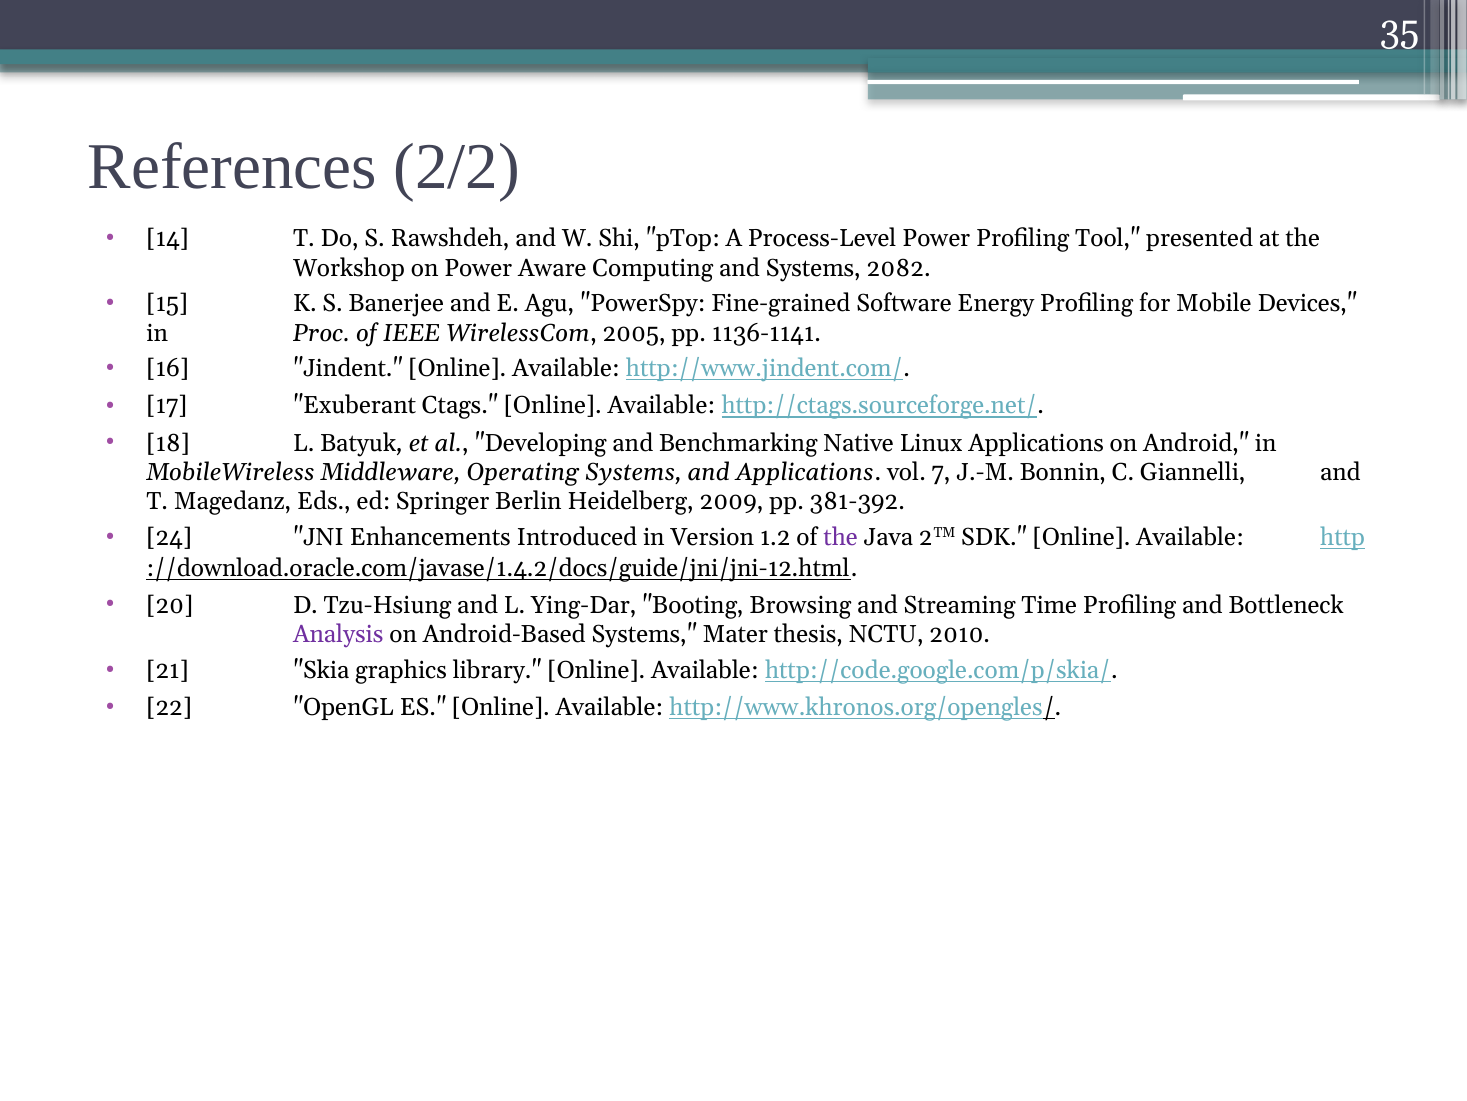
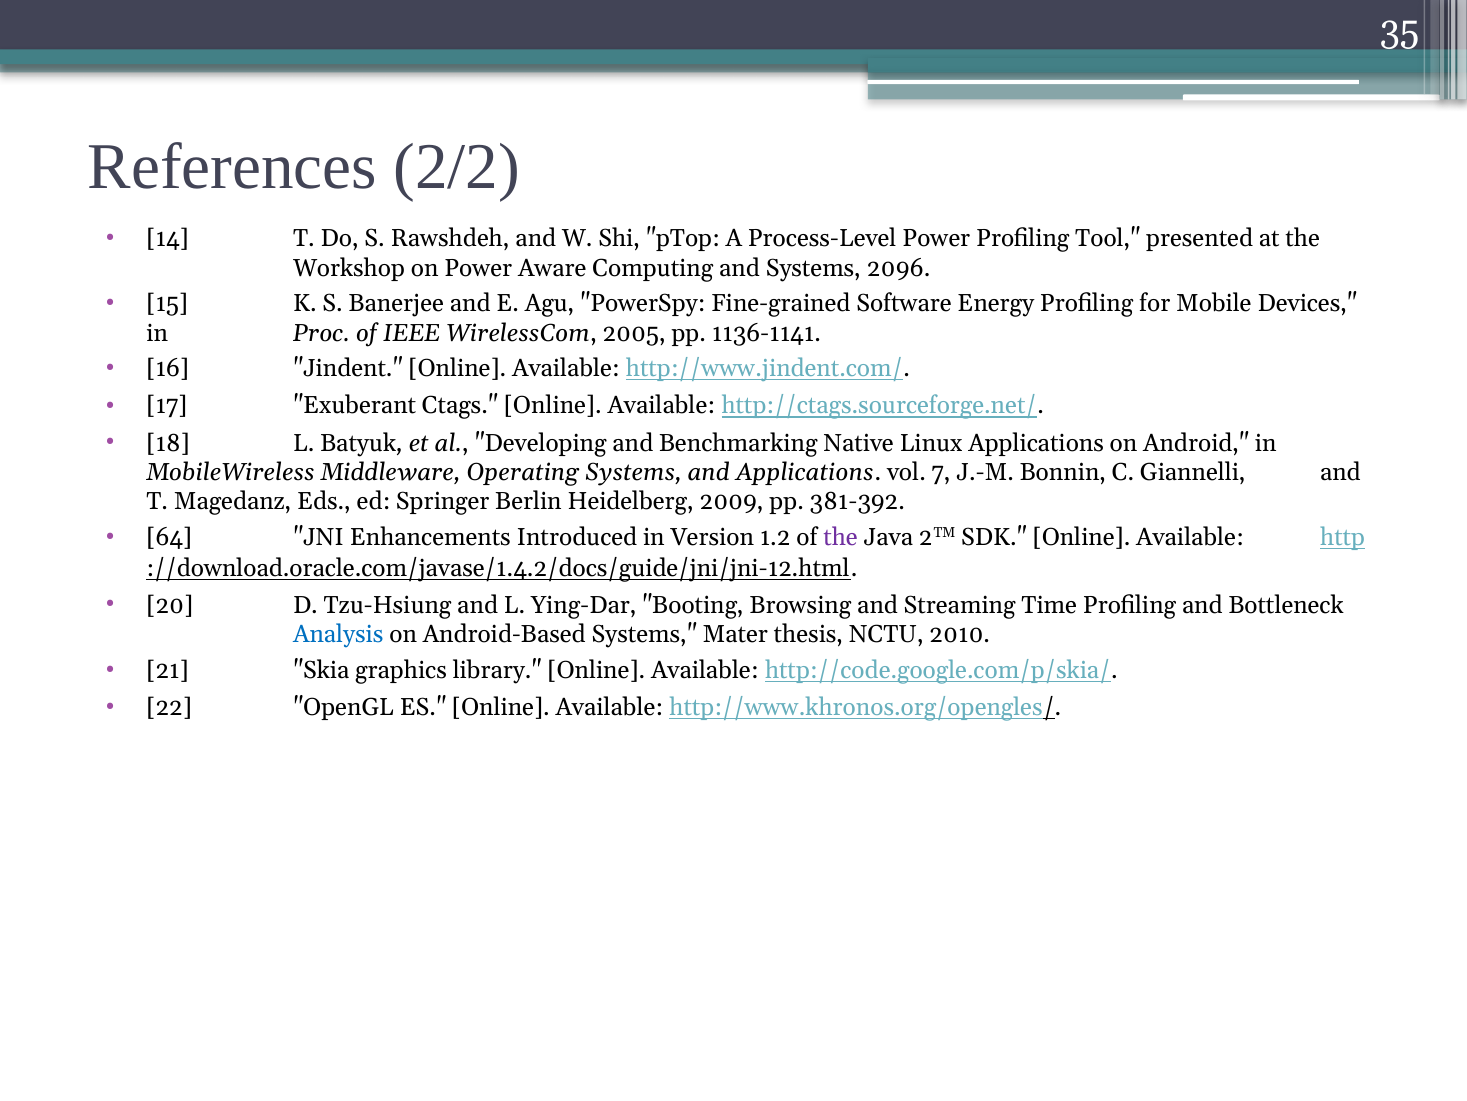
2082: 2082 -> 2096
24: 24 -> 64
Analysis colour: purple -> blue
